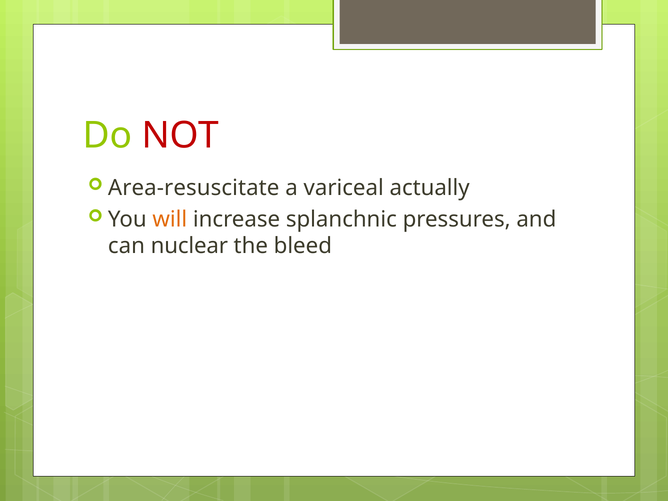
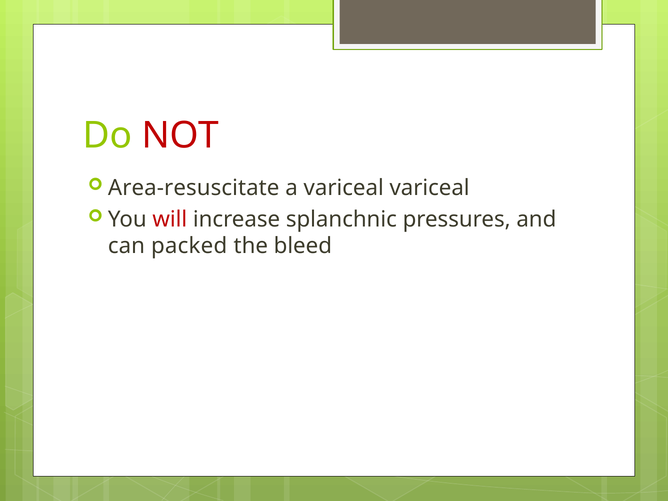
variceal actually: actually -> variceal
will colour: orange -> red
nuclear: nuclear -> packed
